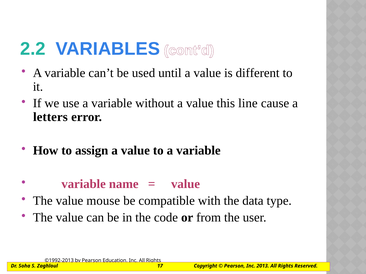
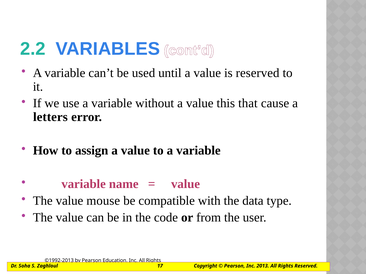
is different: different -> reserved
line: line -> that
